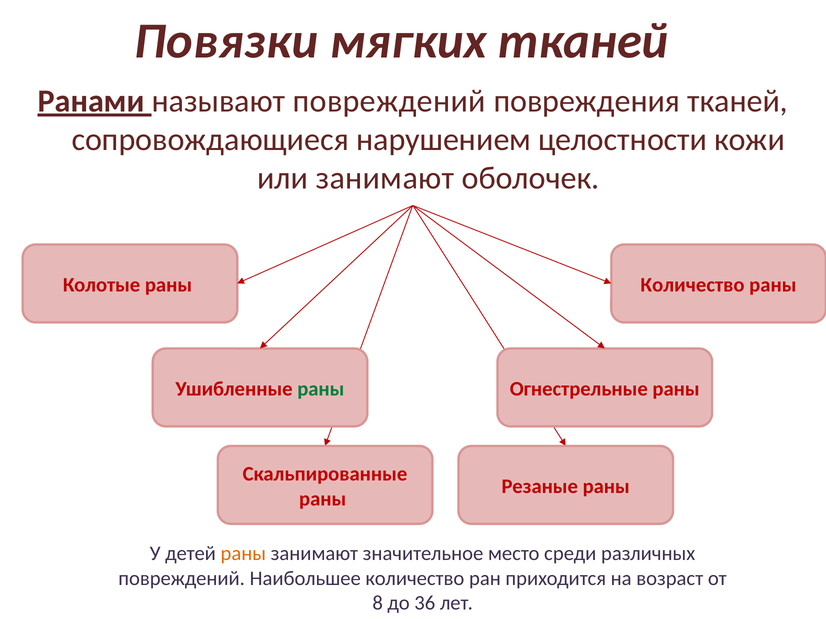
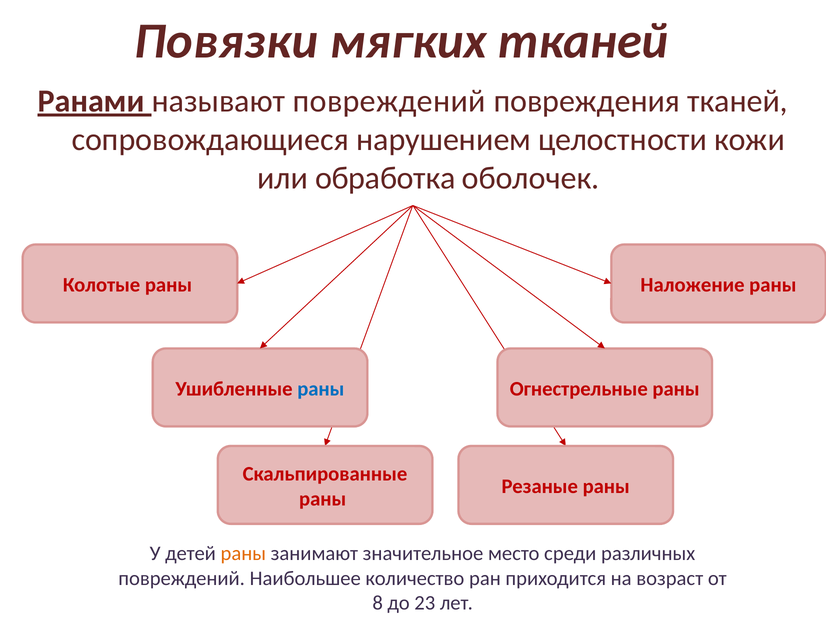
или занимают: занимают -> обработка
Количество at (693, 285): Количество -> Наложение
раны at (321, 389) colour: green -> blue
36: 36 -> 23
